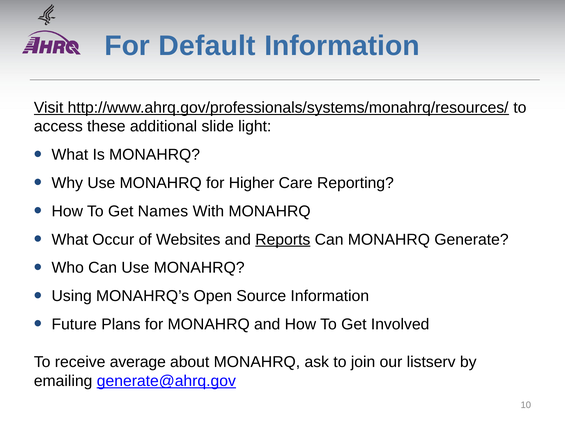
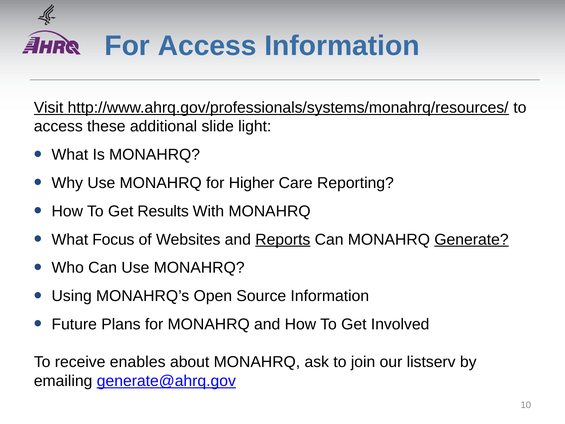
For Default: Default -> Access
Names: Names -> Results
Occur: Occur -> Focus
Generate underline: none -> present
average: average -> enables
